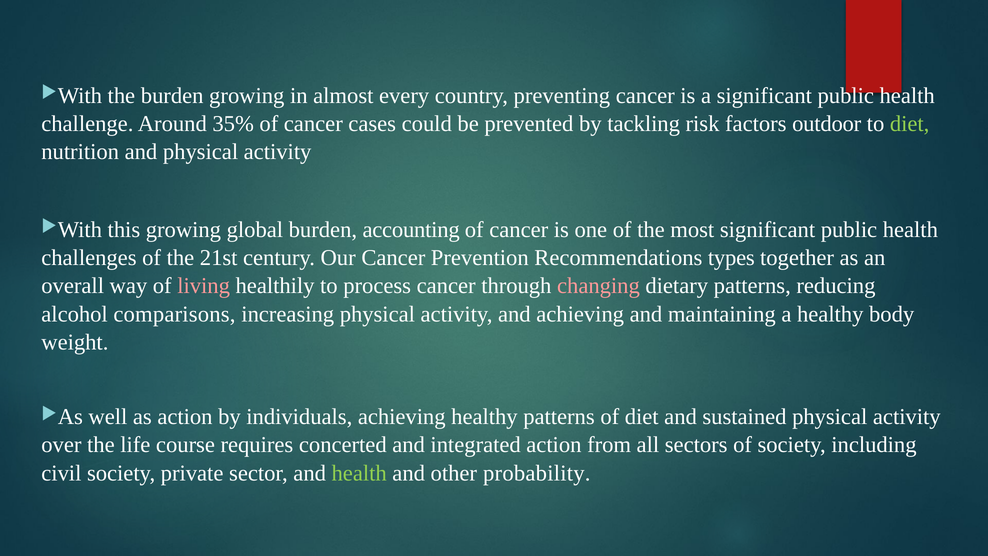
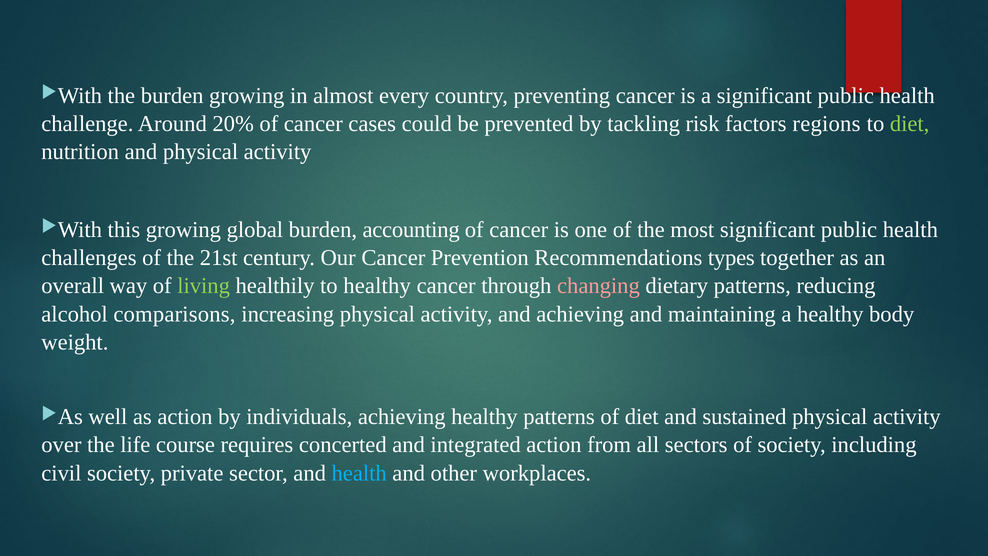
35%: 35% -> 20%
outdoor: outdoor -> regions
living colour: pink -> light green
to process: process -> healthy
health at (359, 473) colour: light green -> light blue
probability: probability -> workplaces
